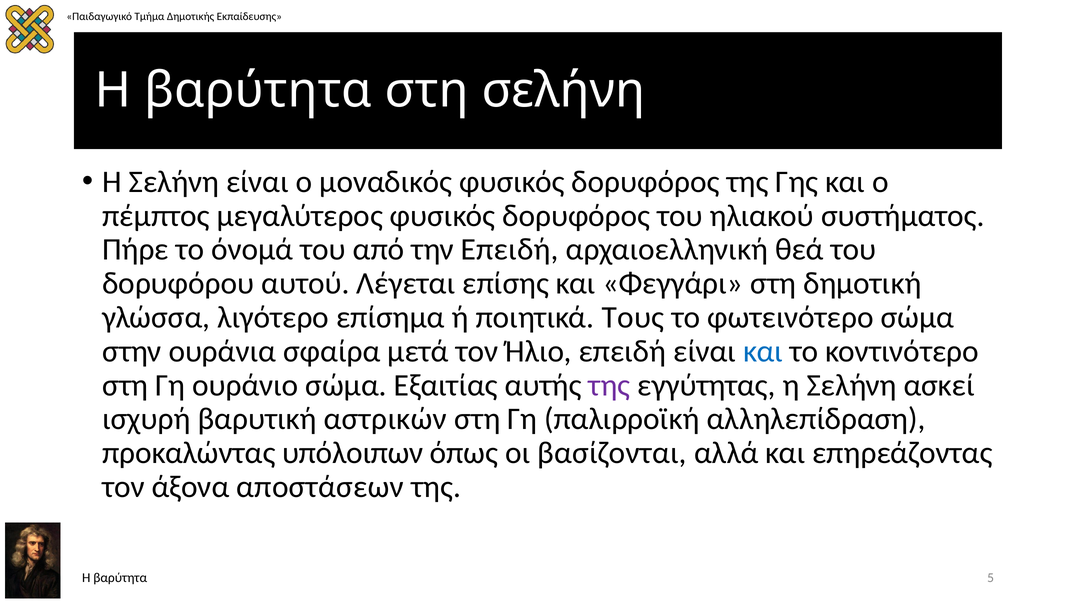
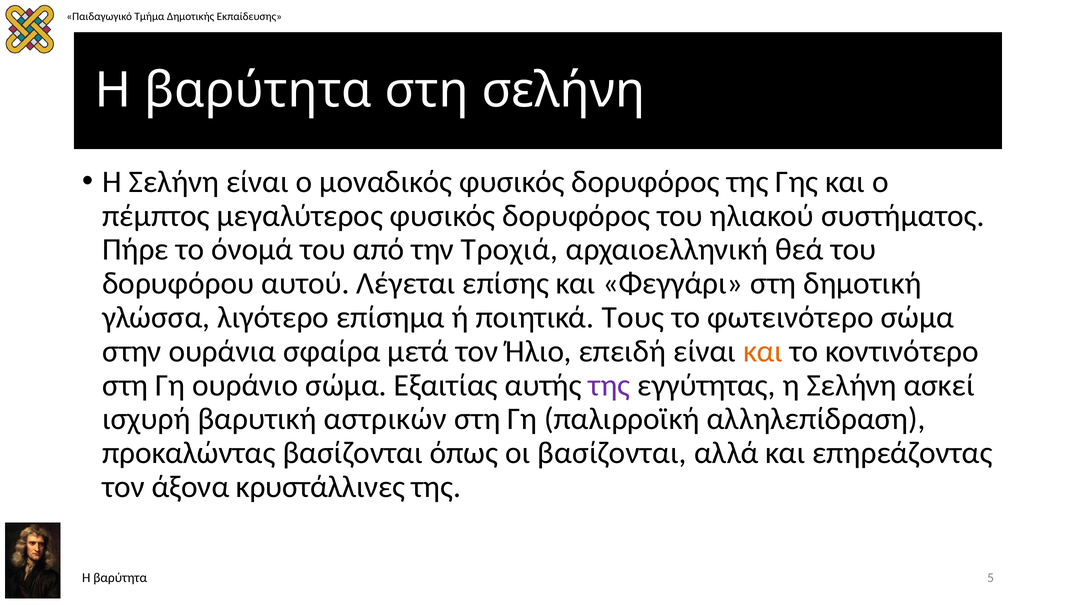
την Επειδή: Επειδή -> Τροχιά
και at (763, 351) colour: blue -> orange
προκαλώντας υπόλοιπων: υπόλοιπων -> βασίζονται
αποστάσεων: αποστάσεων -> κρυστάλλινες
